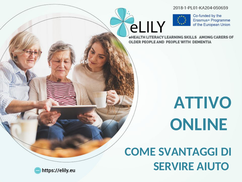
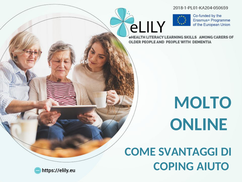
ATTIVO: ATTIVO -> MOLTO
SERVIRE: SERVIRE -> COPING
